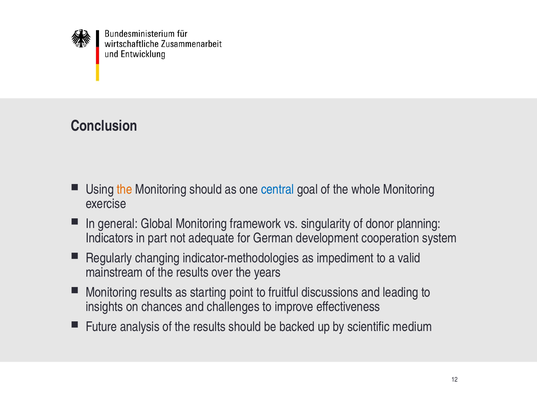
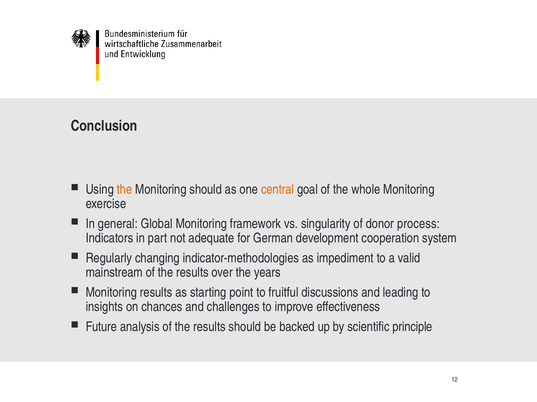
central colour: blue -> orange
planning: planning -> process
medium: medium -> principle
